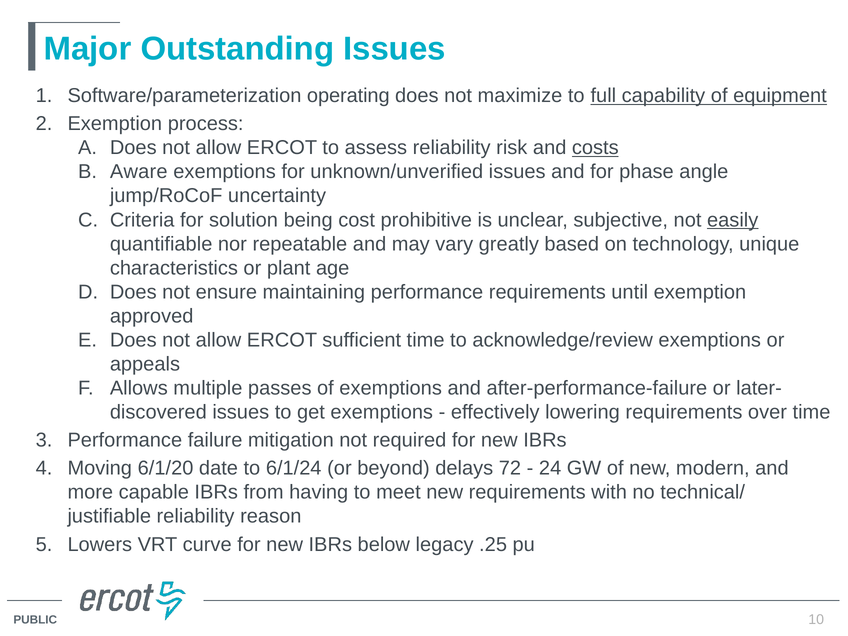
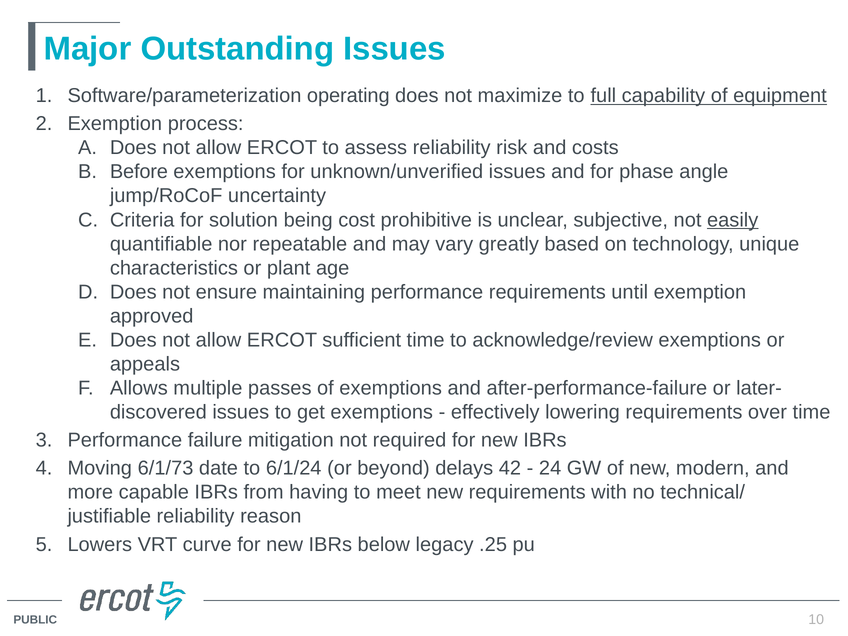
costs underline: present -> none
Aware: Aware -> Before
6/1/20: 6/1/20 -> 6/1/73
72: 72 -> 42
